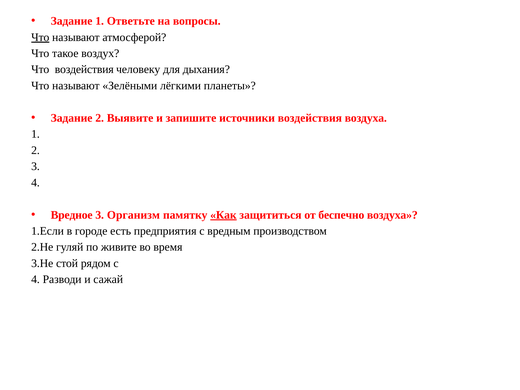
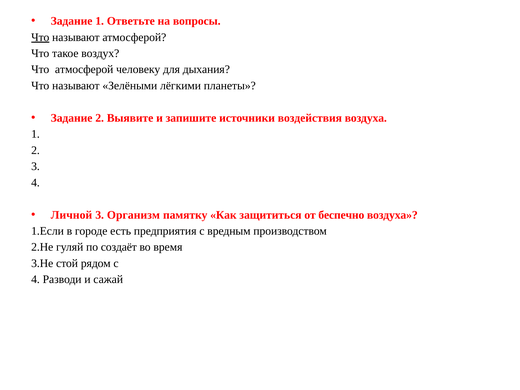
Что воздействия: воздействия -> атмосферой
Вредное: Вредное -> Личной
Как underline: present -> none
живите: живите -> создаёт
